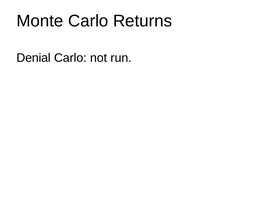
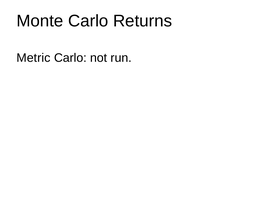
Denial: Denial -> Metric
